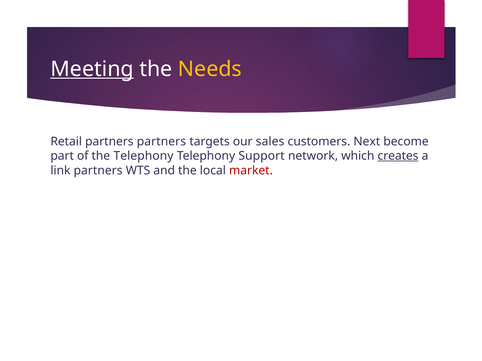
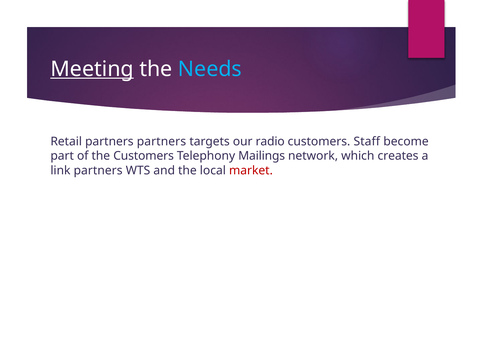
Needs colour: yellow -> light blue
sales: sales -> radio
Next: Next -> Staff
the Telephony: Telephony -> Customers
Support: Support -> Mailings
creates underline: present -> none
